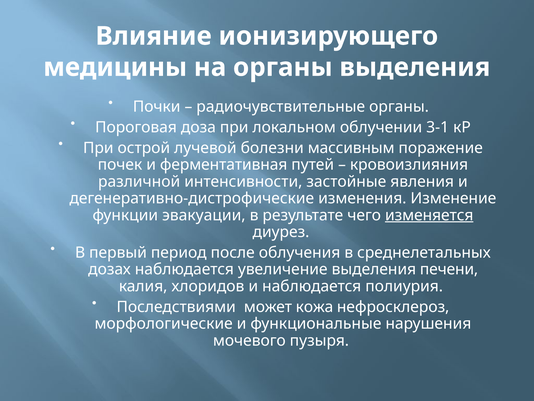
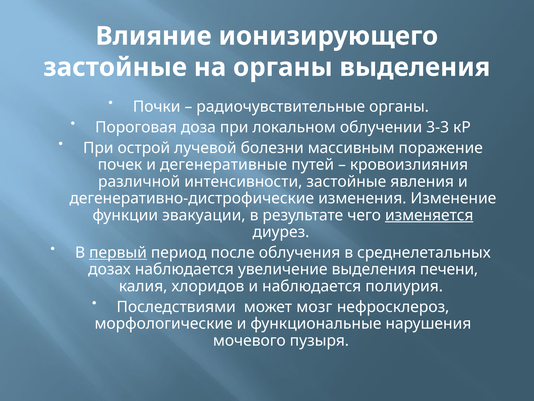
медицины at (115, 67): медицины -> застойные
3-1: 3-1 -> 3-3
ферментативная: ферментативная -> дегенеративные
первый underline: none -> present
кожа: кожа -> мозг
